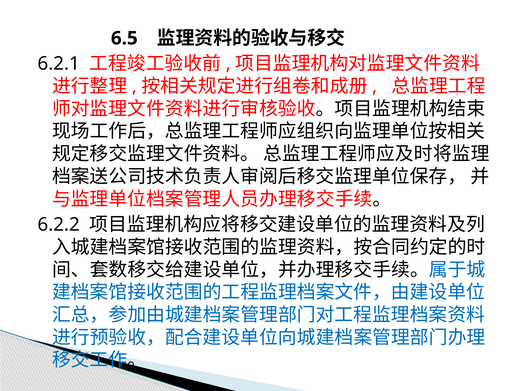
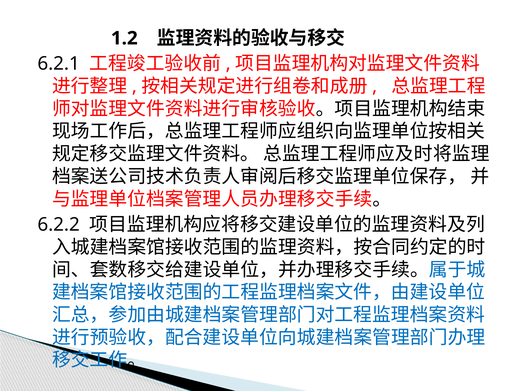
6.5: 6.5 -> 1.2
